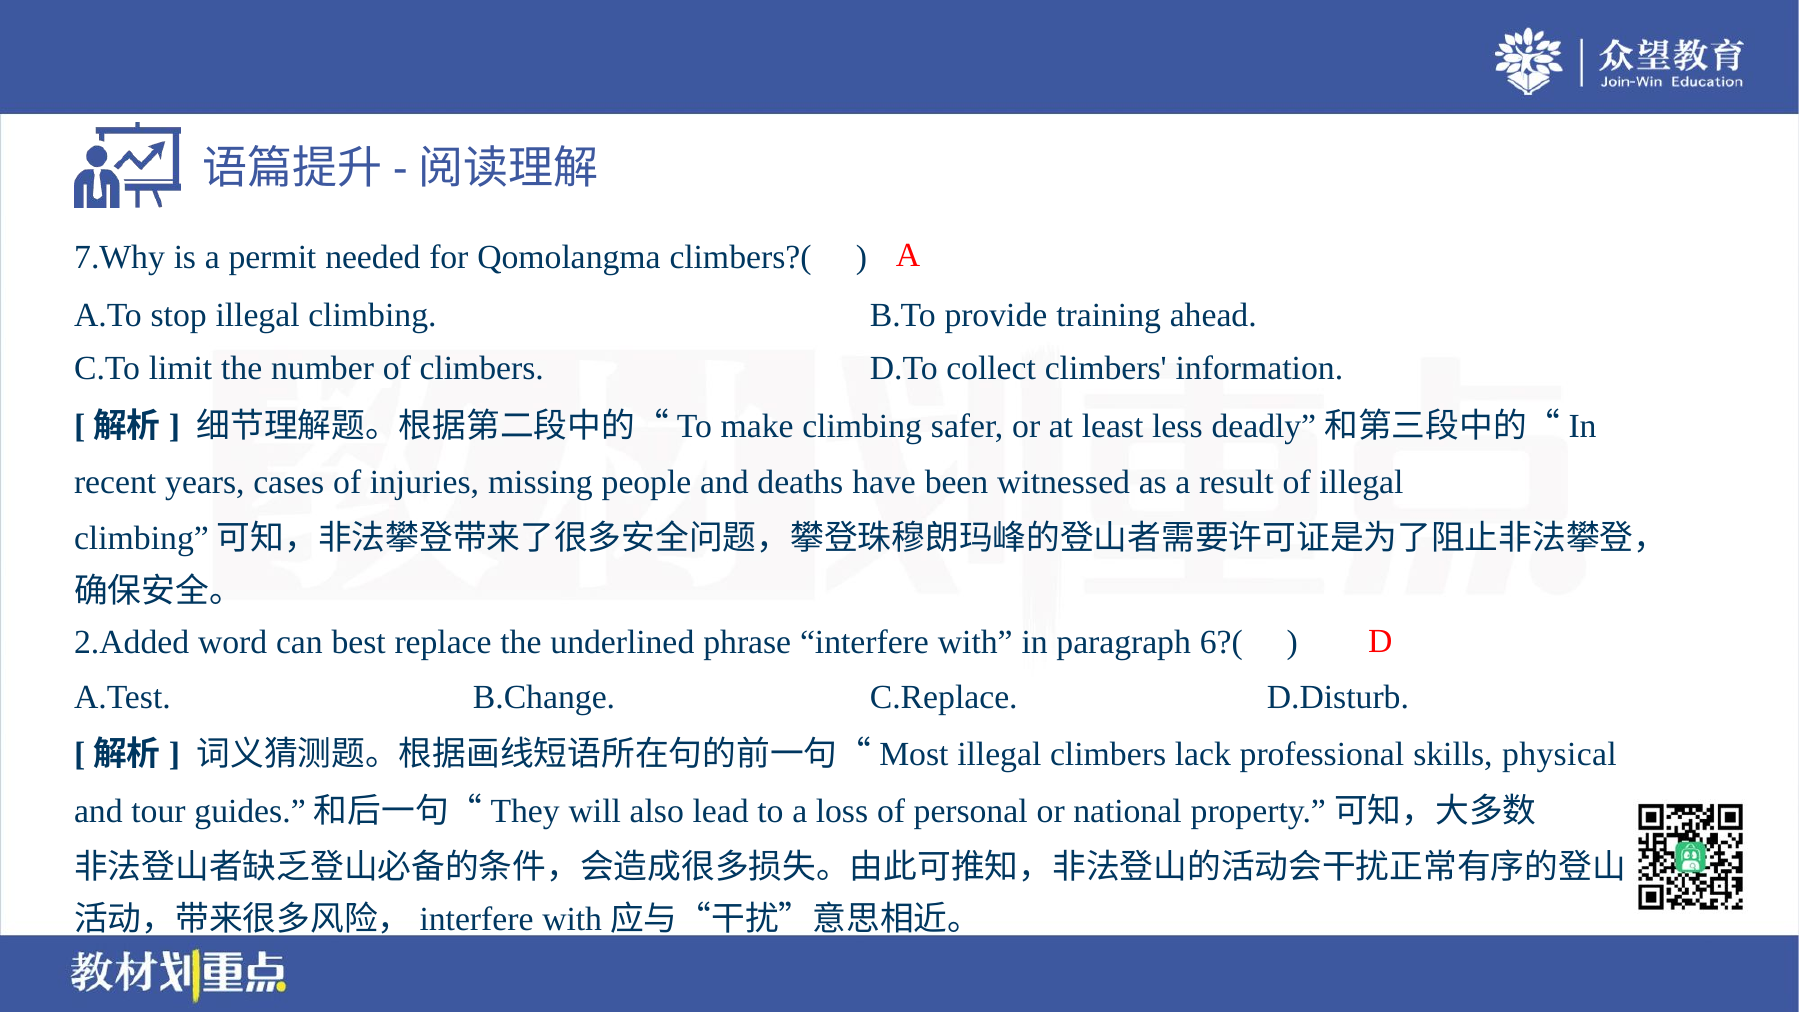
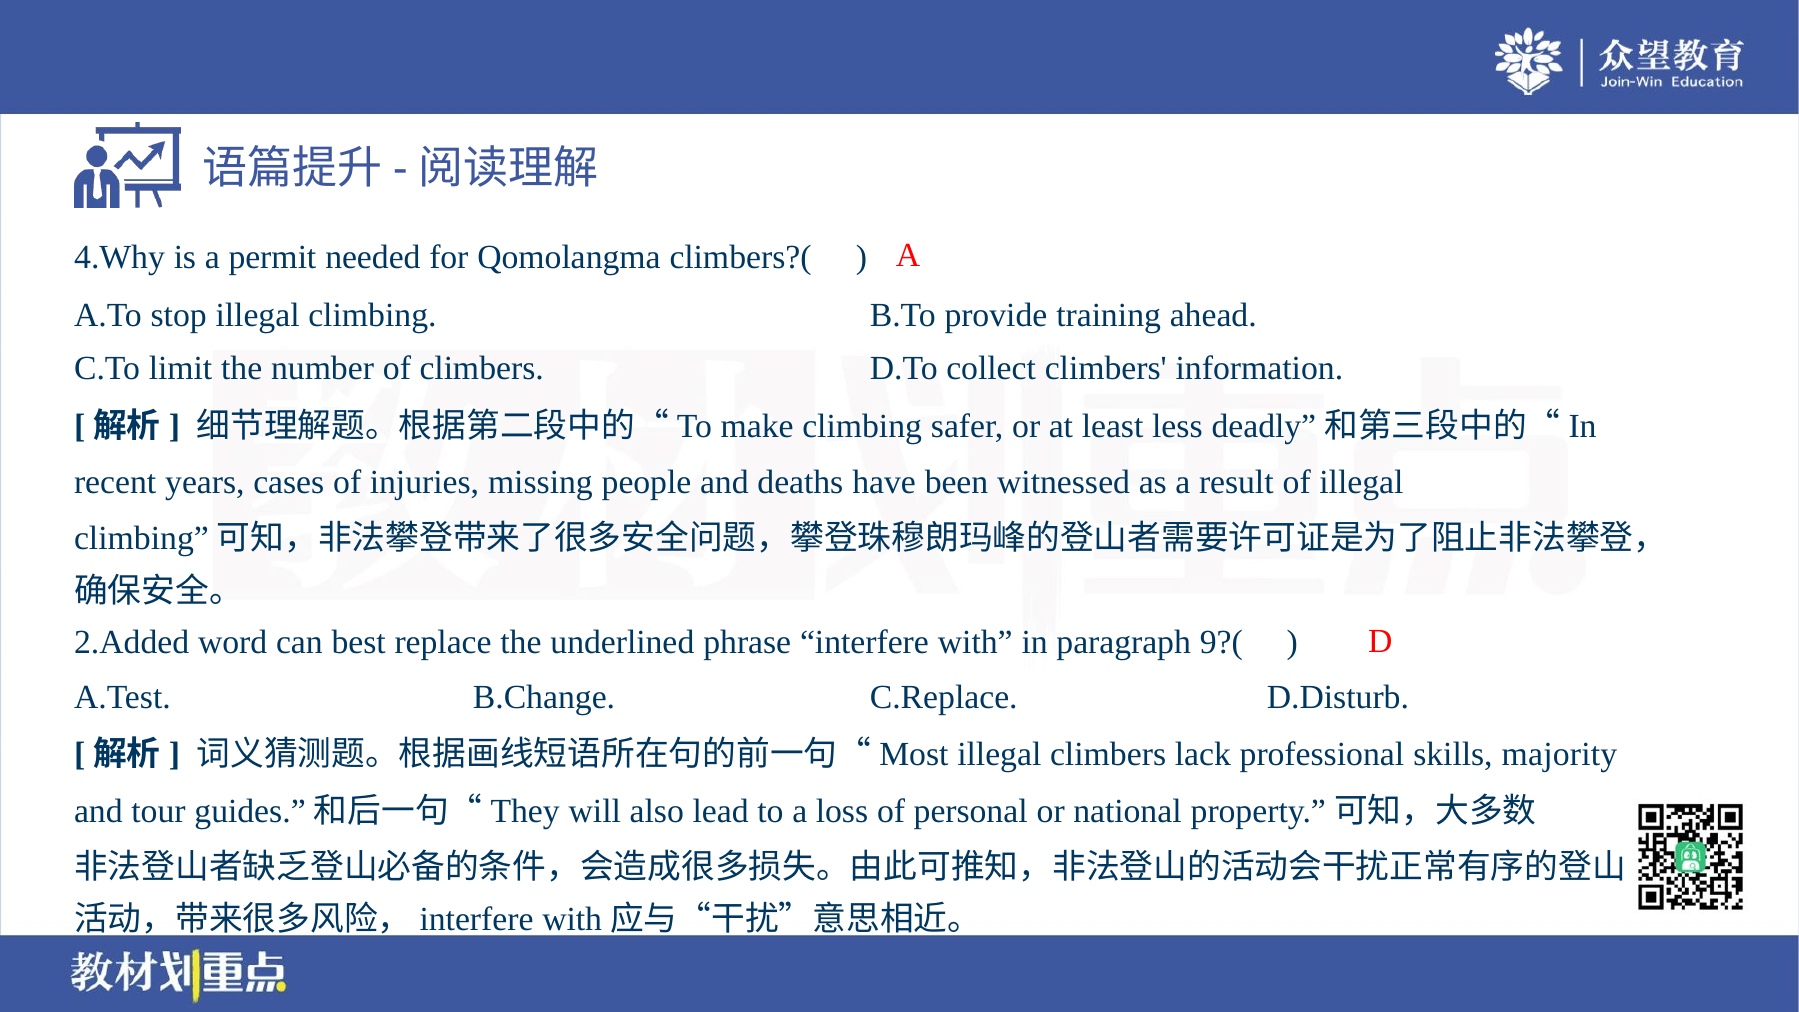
7.Why: 7.Why -> 4.Why
6?(: 6?( -> 9?(
physical: physical -> majority
